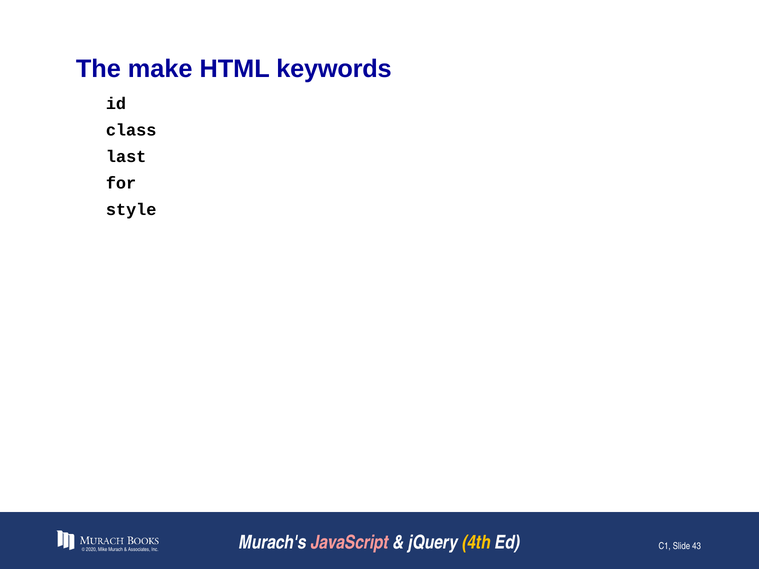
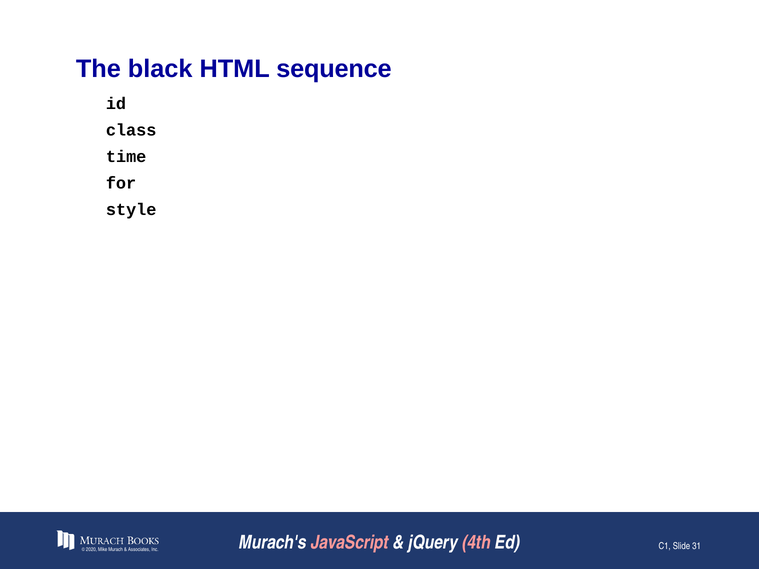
make: make -> black
keywords: keywords -> sequence
last: last -> time
4th colour: yellow -> pink
43: 43 -> 31
